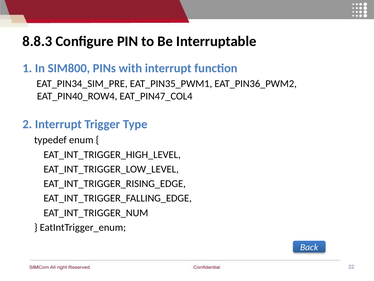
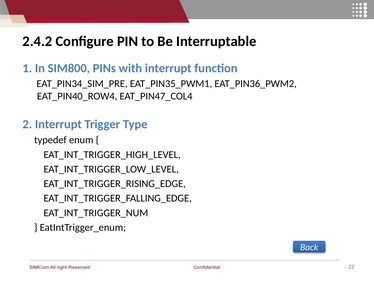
8.8.3: 8.8.3 -> 2.4.2
